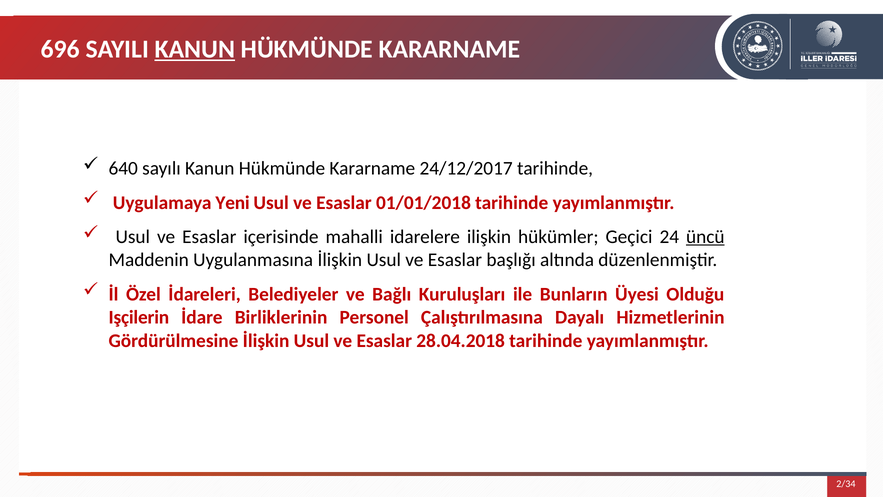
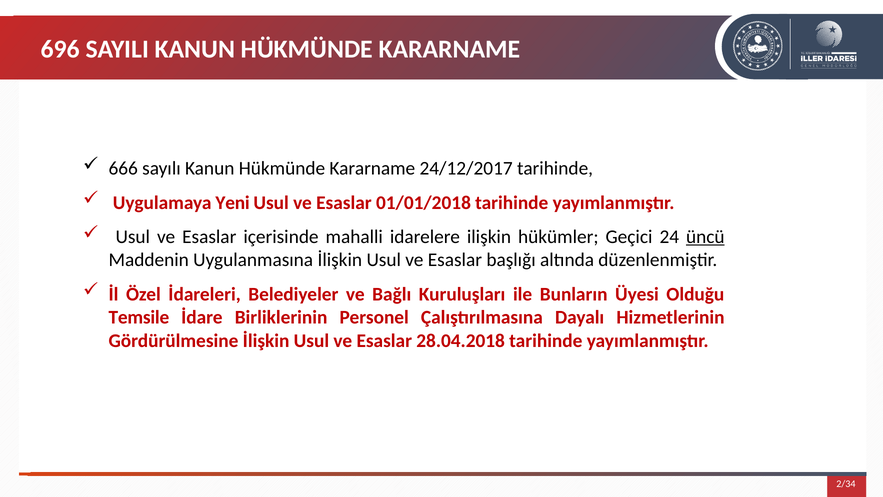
KANUN at (195, 49) underline: present -> none
640: 640 -> 666
Işçilerin: Işçilerin -> Temsile
